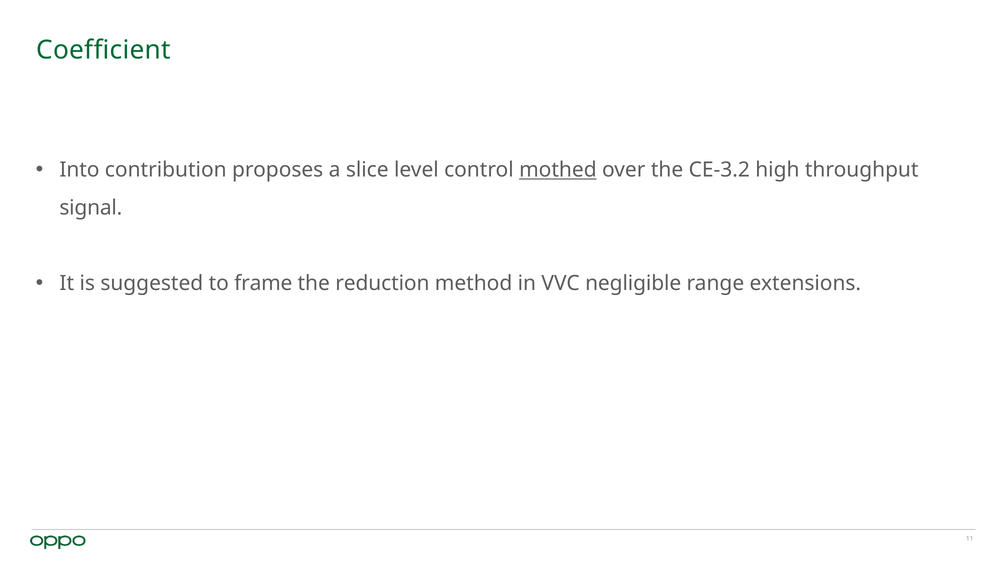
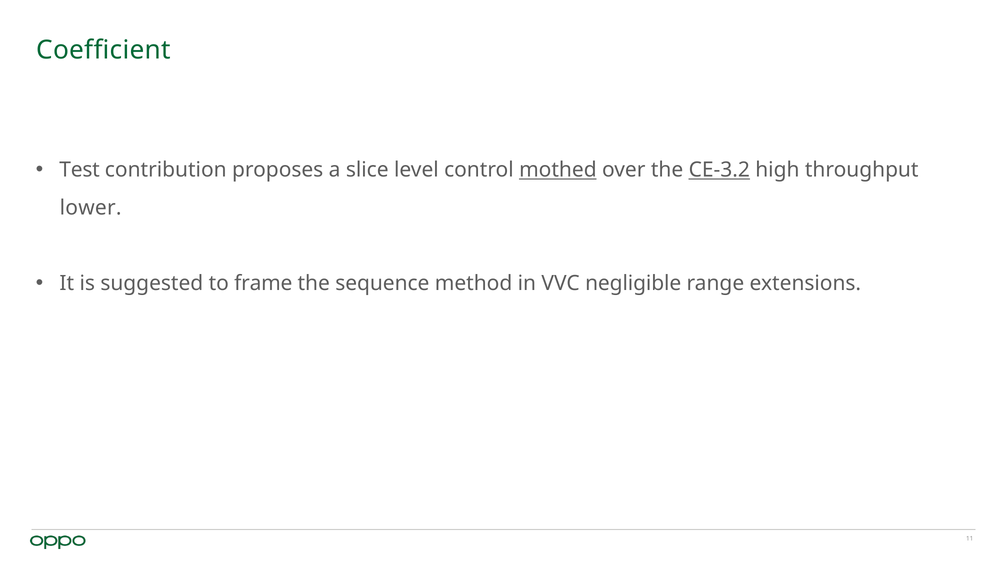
Into: Into -> Test
CE-3.2 underline: none -> present
signal: signal -> lower
reduction: reduction -> sequence
